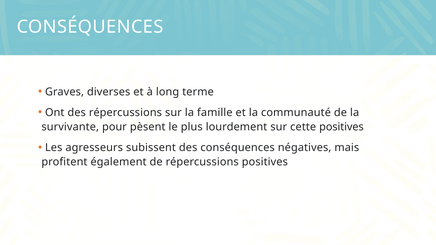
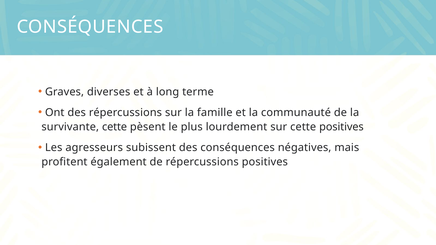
survivante pour: pour -> cette
